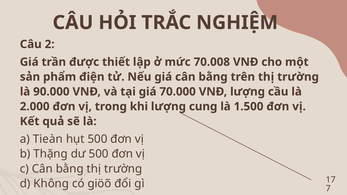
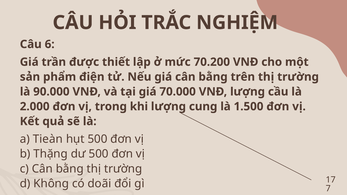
2: 2 -> 6
70.008: 70.008 -> 70.200
giöõ: giöõ -> doãi
